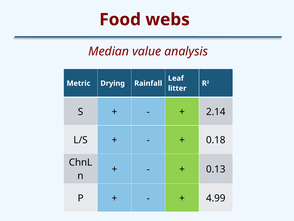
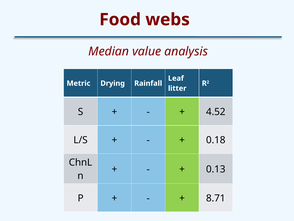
2.14: 2.14 -> 4.52
4.99: 4.99 -> 8.71
